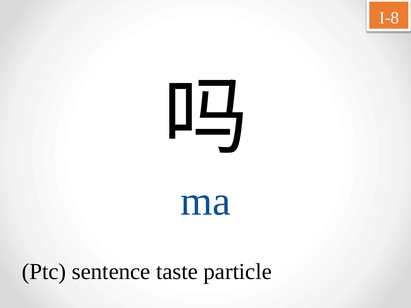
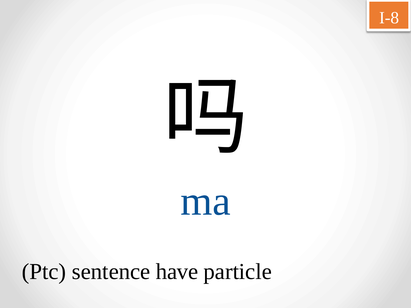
taste: taste -> have
